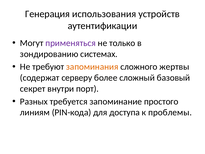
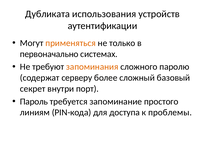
Генерация: Генерация -> Дубликата
применяться colour: purple -> orange
зондированию: зондированию -> первоначально
жертвы: жертвы -> паролю
Разных: Разных -> Пароль
